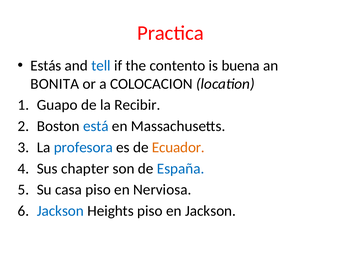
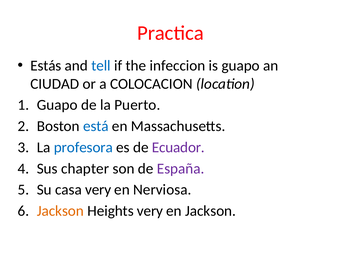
contento: contento -> infeccion
is buena: buena -> guapo
BONITA: BONITA -> CIUDAD
Recibir: Recibir -> Puerto
Ecuador colour: orange -> purple
España colour: blue -> purple
casa piso: piso -> very
Jackson at (60, 212) colour: blue -> orange
Heights piso: piso -> very
